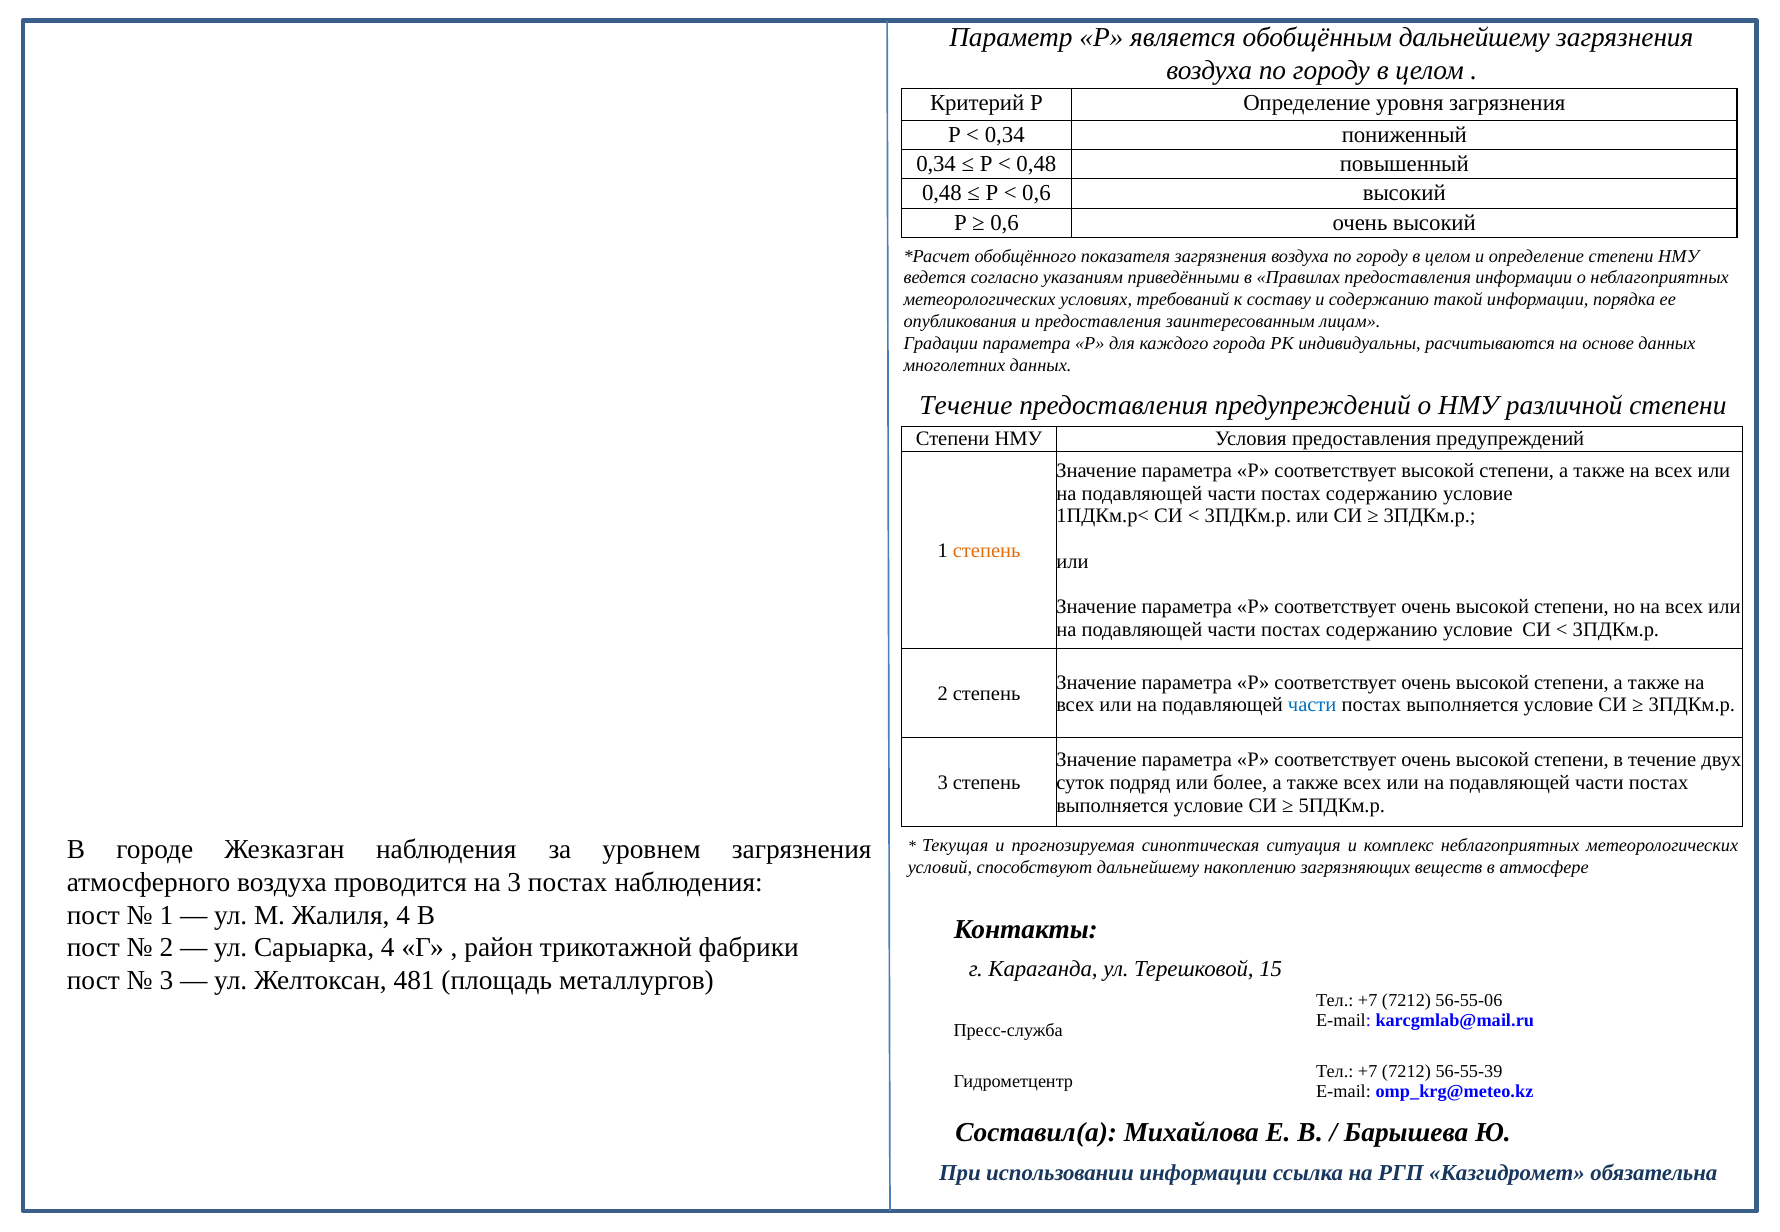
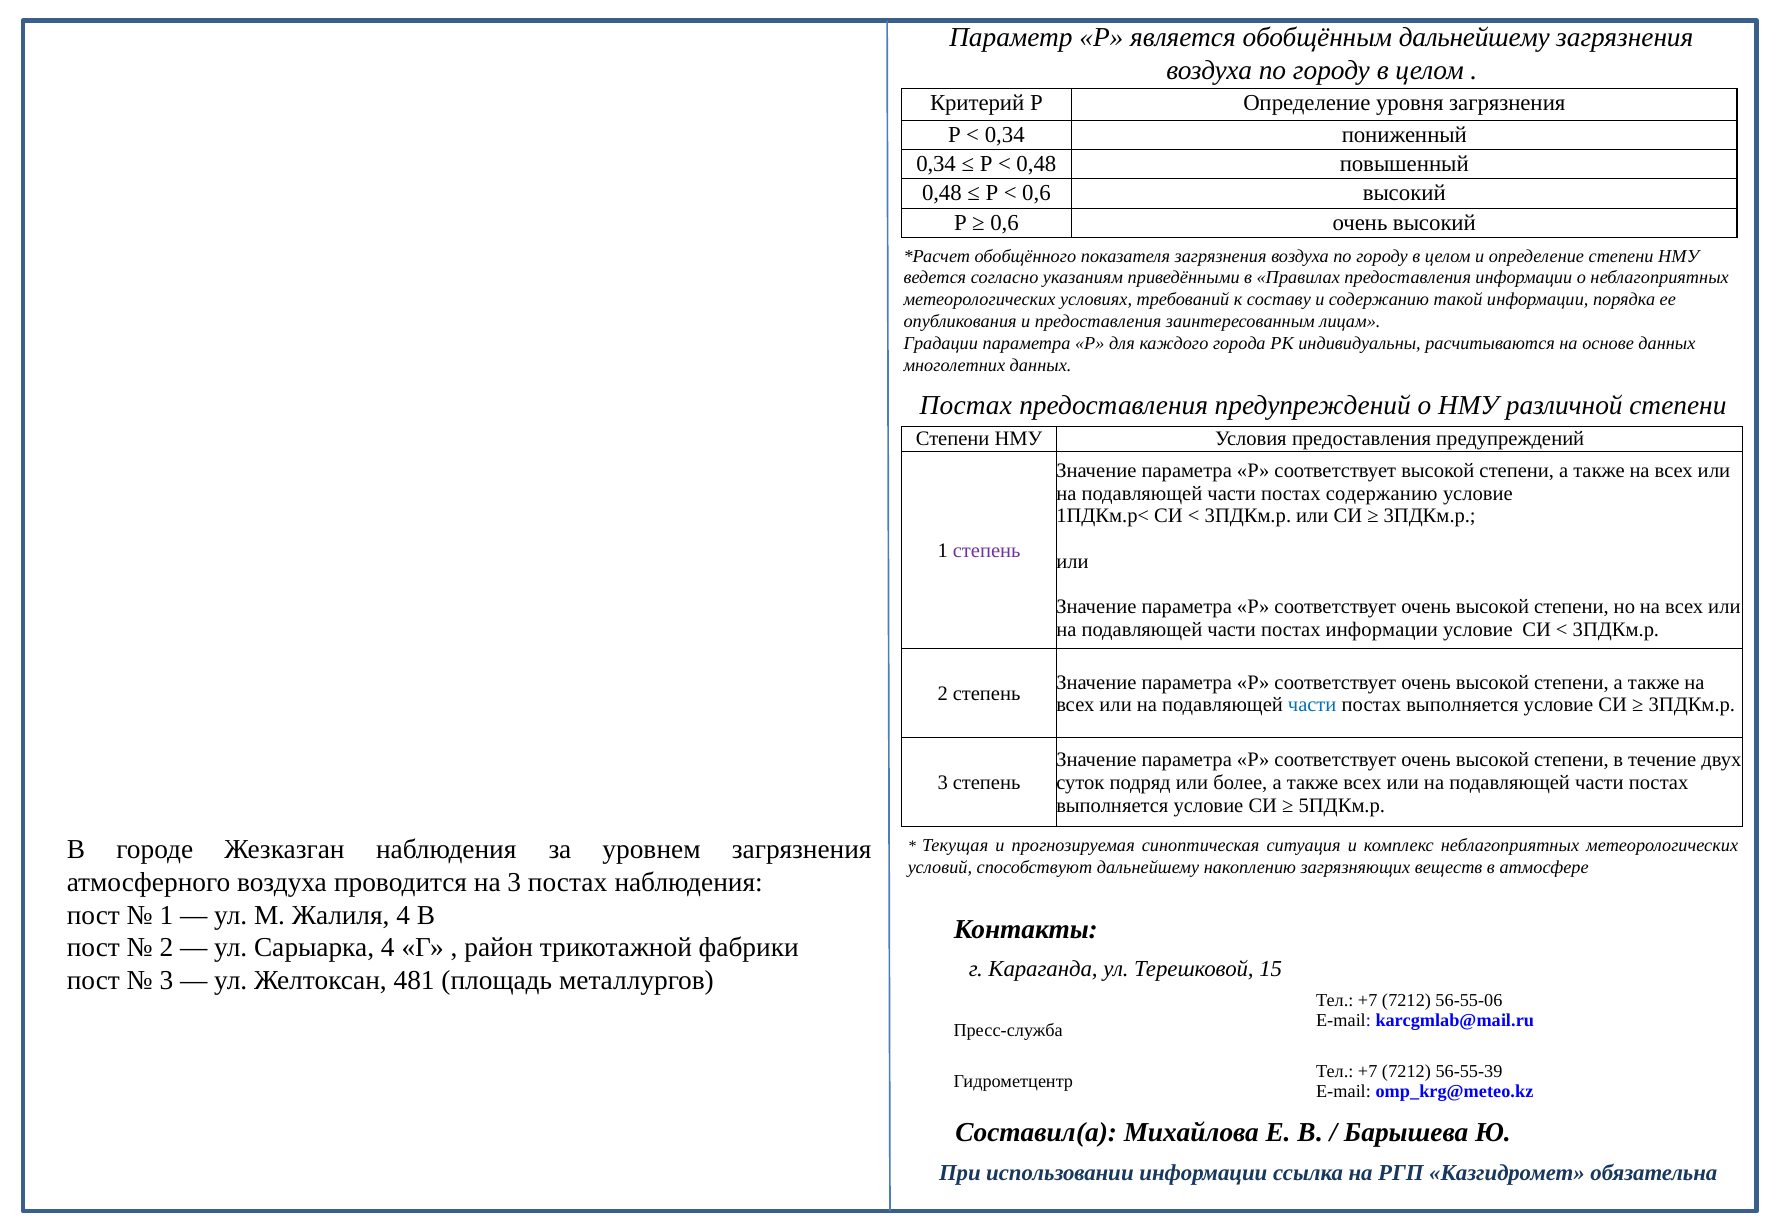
Течение at (966, 405): Течение -> Постах
степень at (987, 550) colour: orange -> purple
содержанию at (1382, 630): содержанию -> информации
